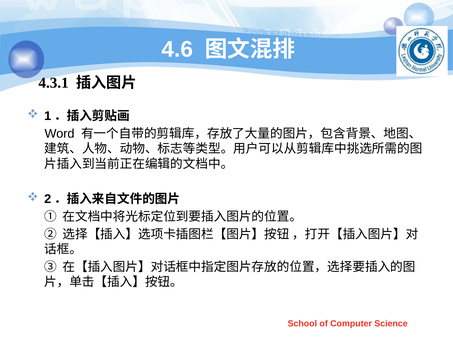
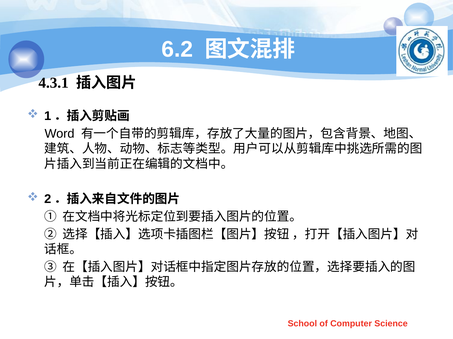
4.6: 4.6 -> 6.2
